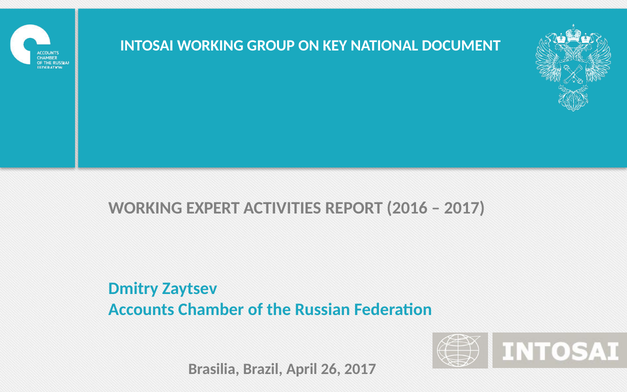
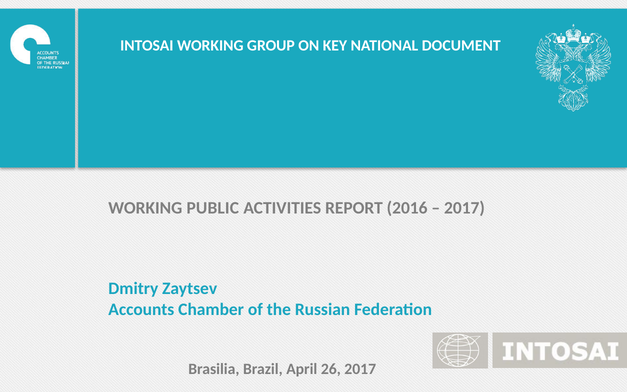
EXPERT: EXPERT -> PUBLIC
